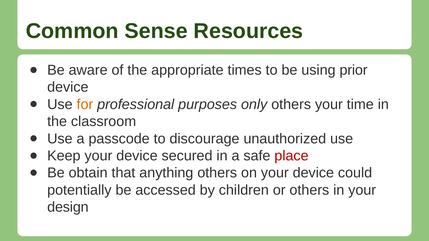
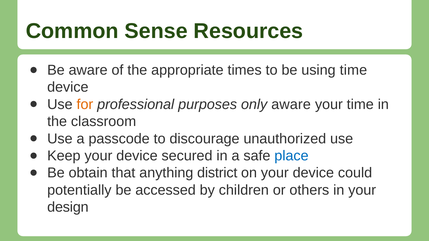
using prior: prior -> time
only others: others -> aware
place colour: red -> blue
anything others: others -> district
